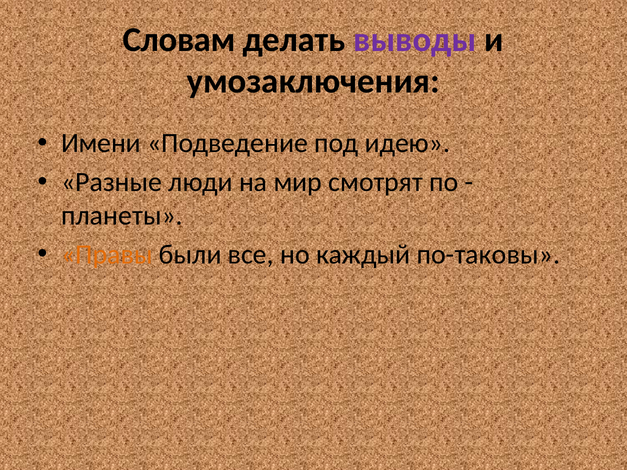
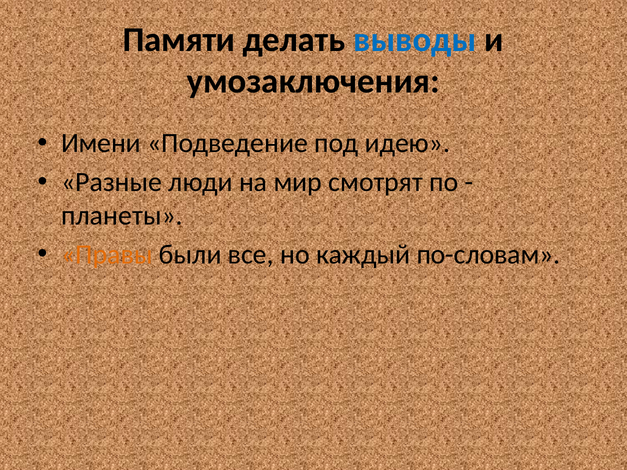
Словам: Словам -> Памяти
выводы colour: purple -> blue
по-таковы: по-таковы -> по-словам
